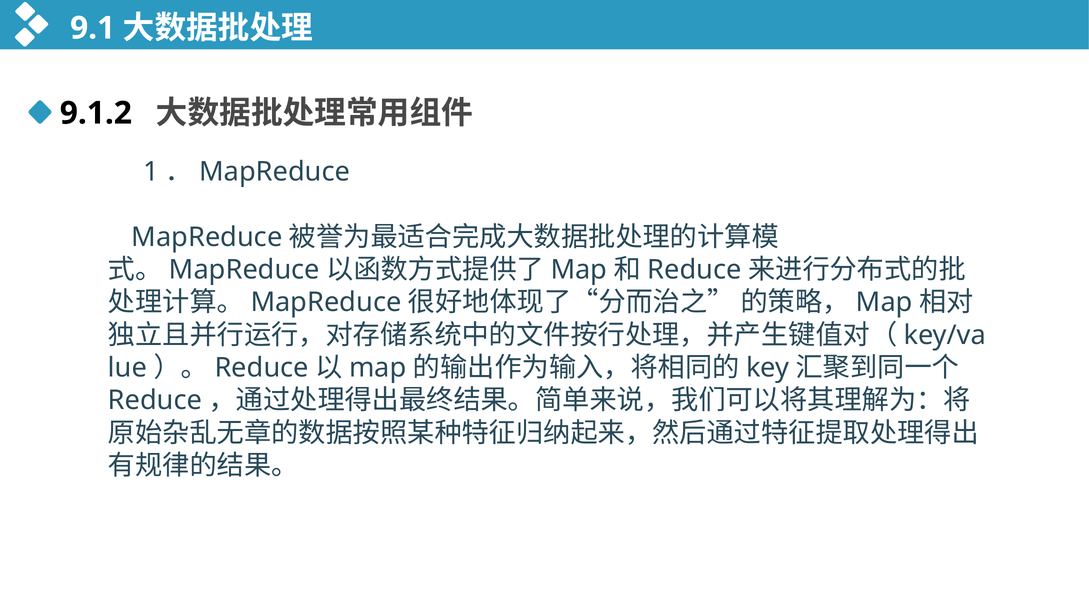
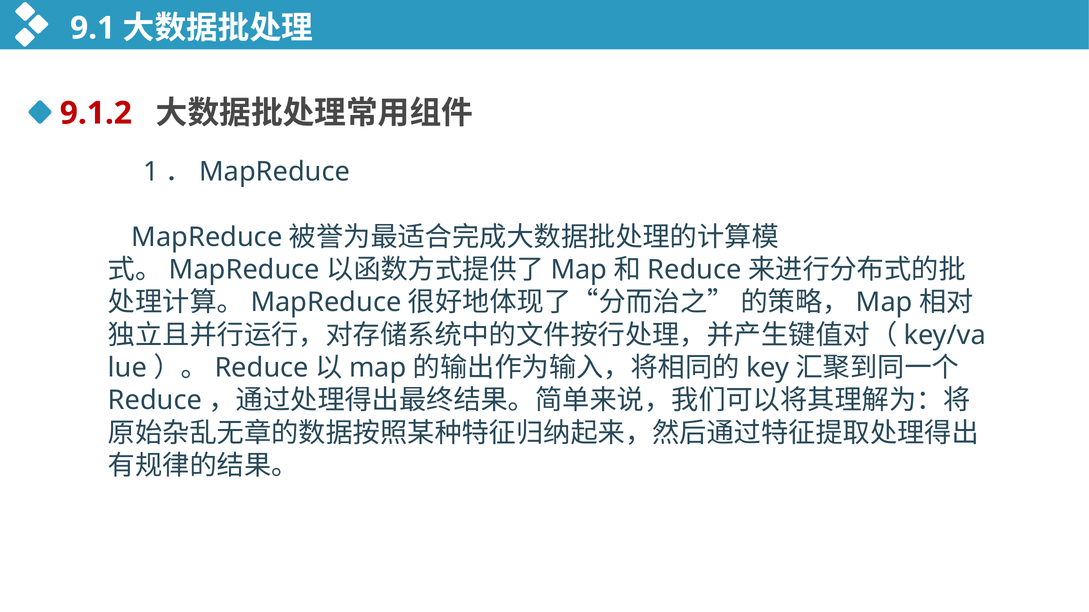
9.1.2 colour: black -> red
